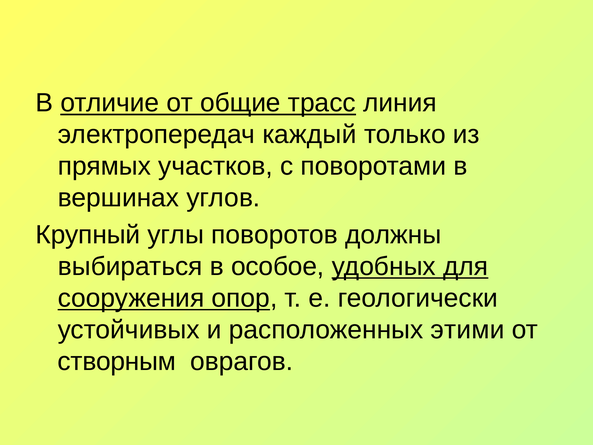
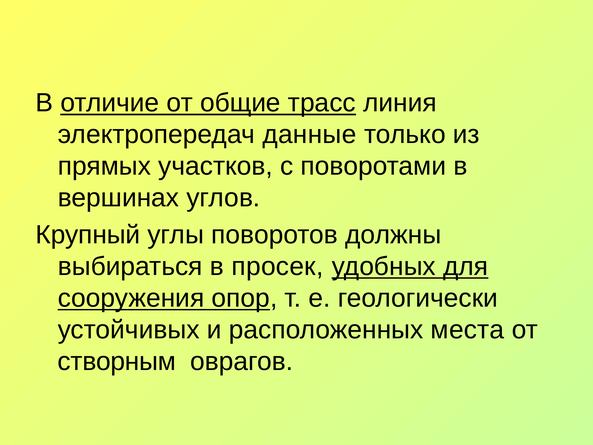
каждый: каждый -> данные
особое: особое -> просек
этими: этими -> места
